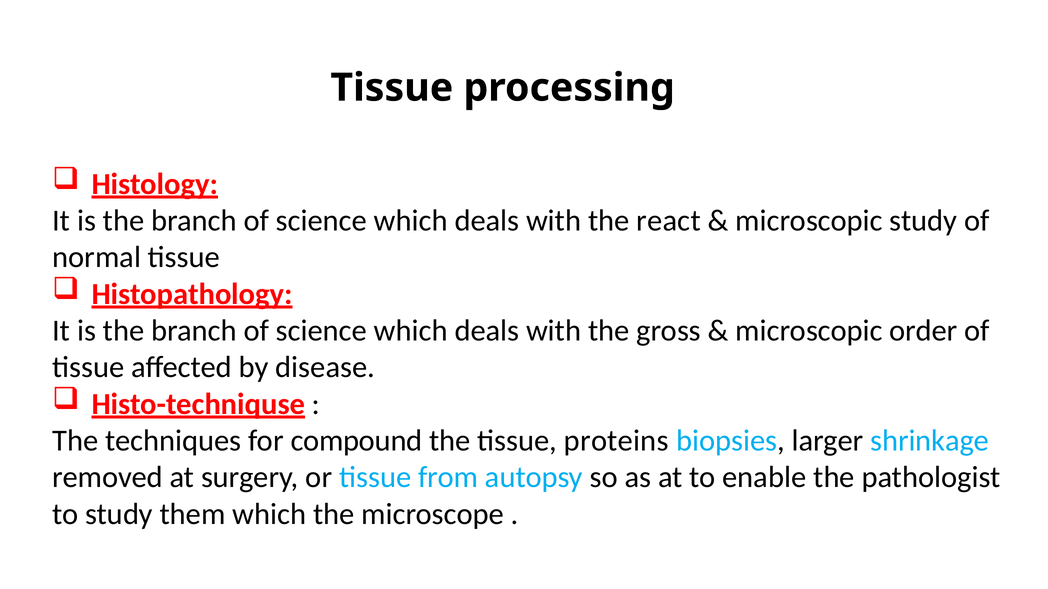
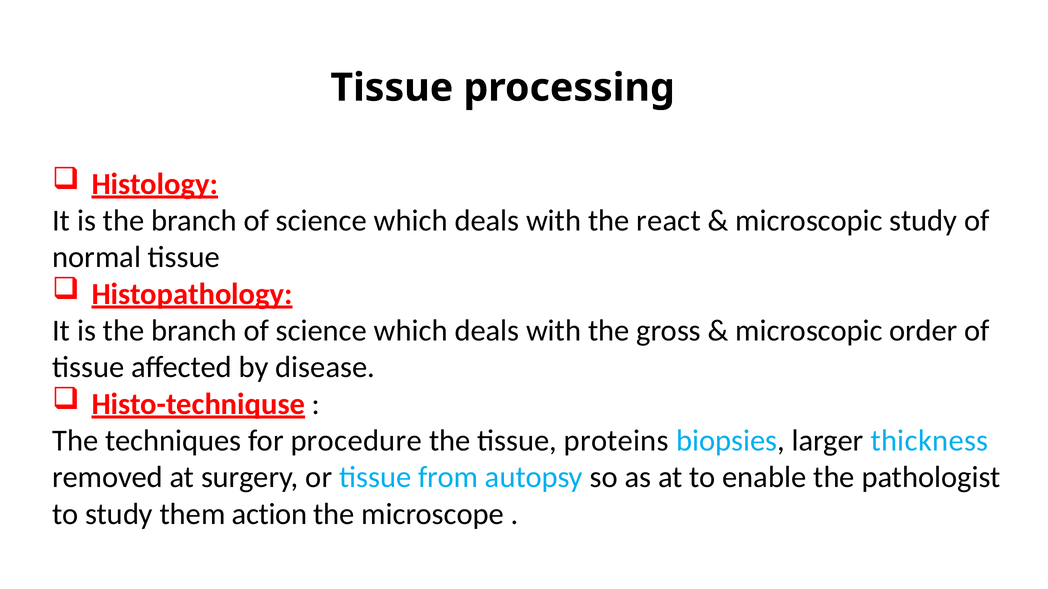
compound: compound -> procedure
shrinkage: shrinkage -> thickness
them which: which -> action
